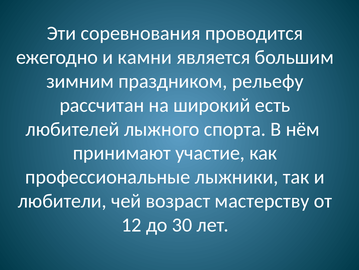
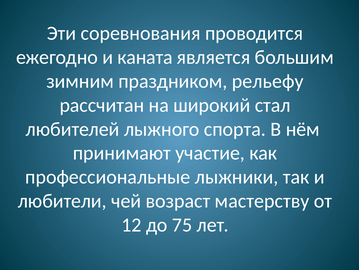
камни: камни -> каната
есть: есть -> стал
30: 30 -> 75
